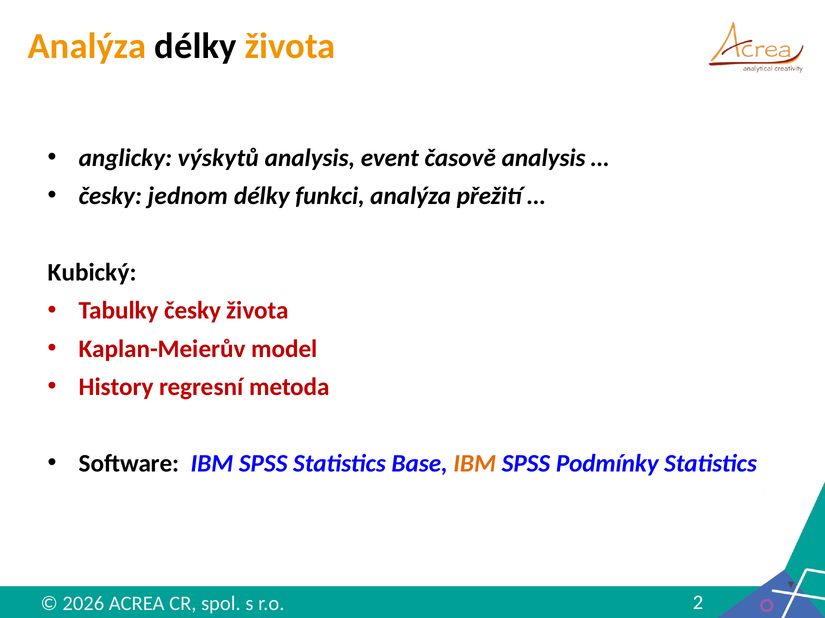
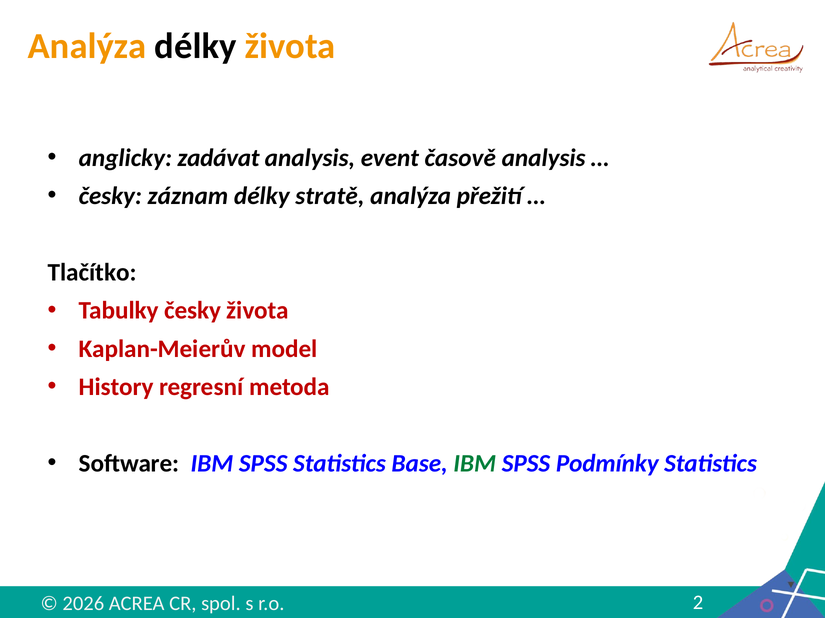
výskytů: výskytů -> zadávat
jednom: jednom -> záznam
funkci: funkci -> stratě
Kubický: Kubický -> Tlačítko
IBM at (475, 464) colour: orange -> green
